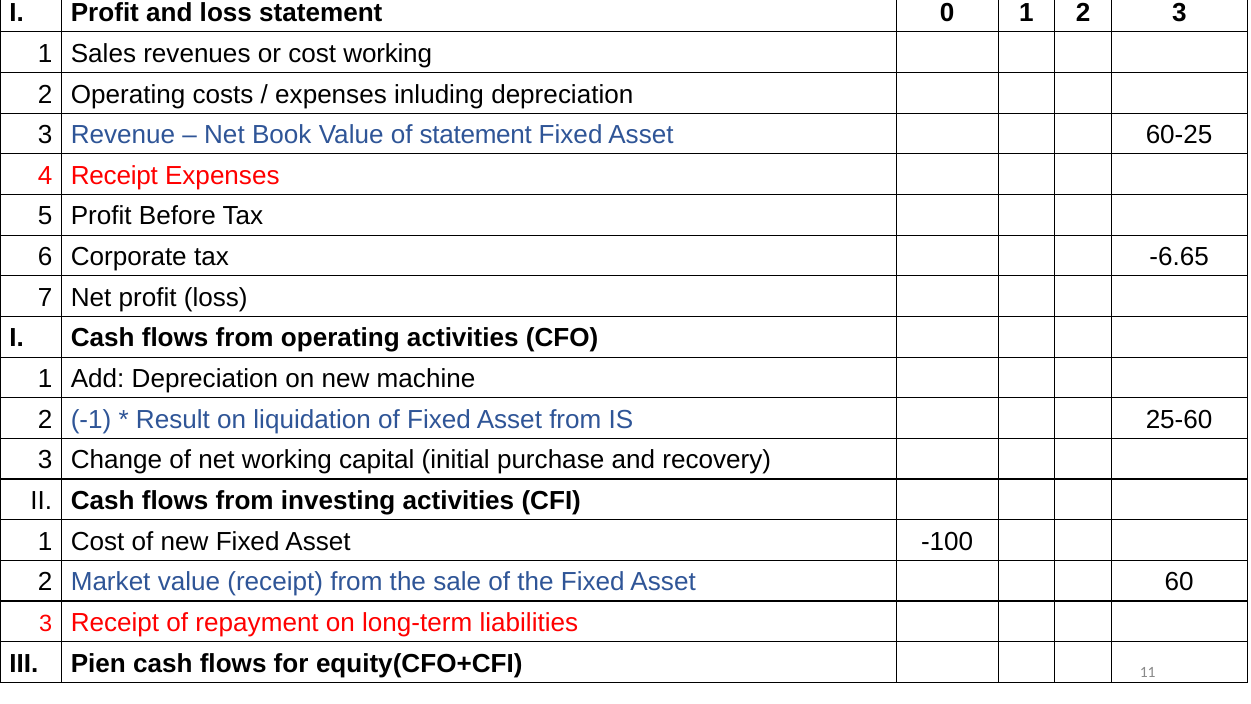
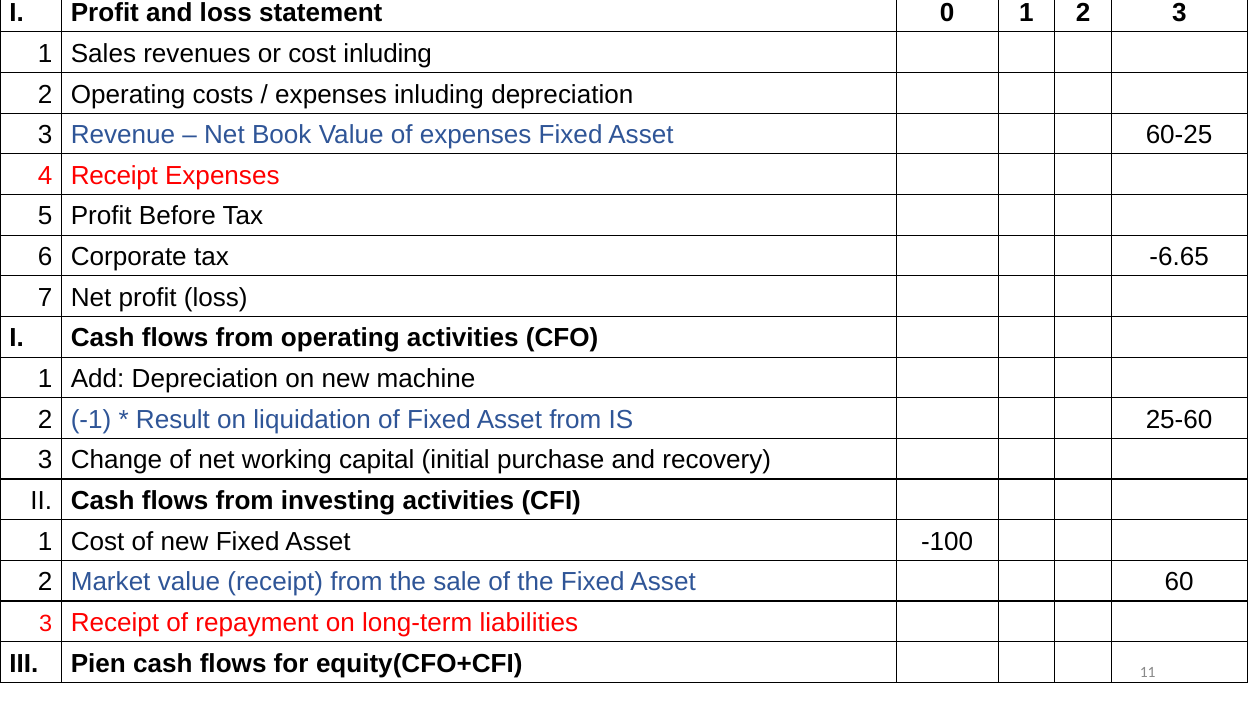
cost working: working -> inluding
of statement: statement -> expenses
